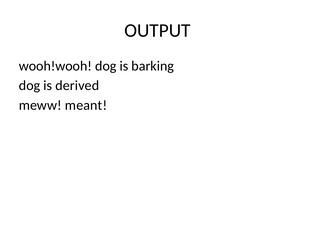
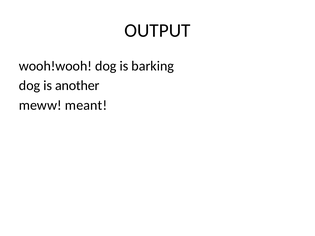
derived: derived -> another
